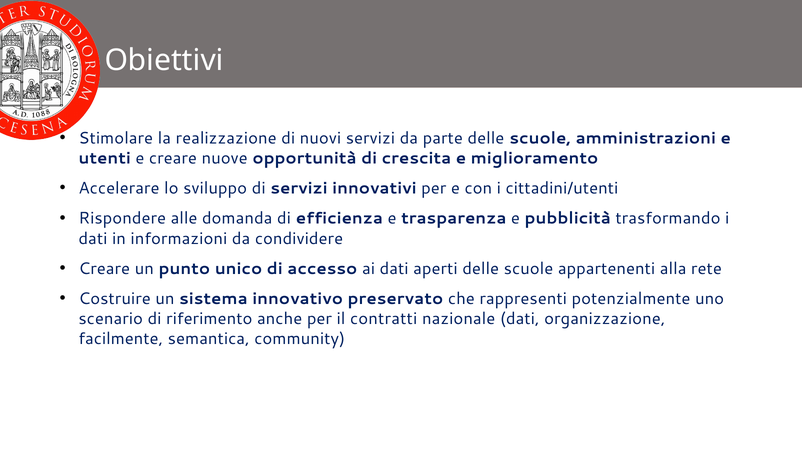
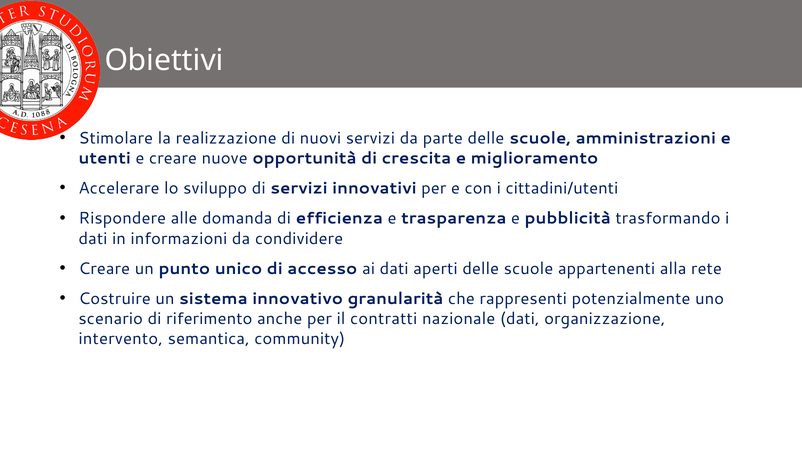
preservato: preservato -> granularità
facilmente: facilmente -> intervento
